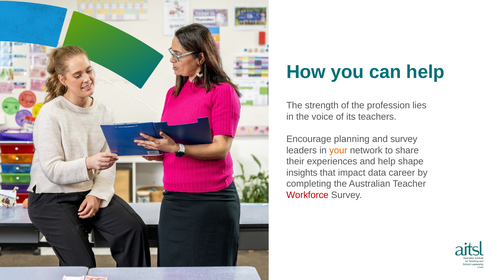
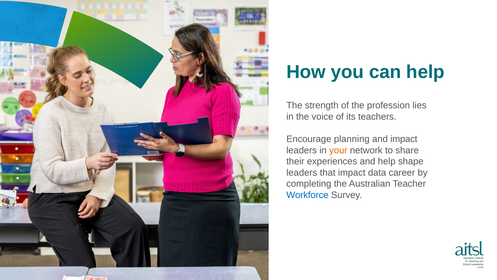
and survey: survey -> impact
insights at (302, 172): insights -> leaders
Workforce colour: red -> blue
